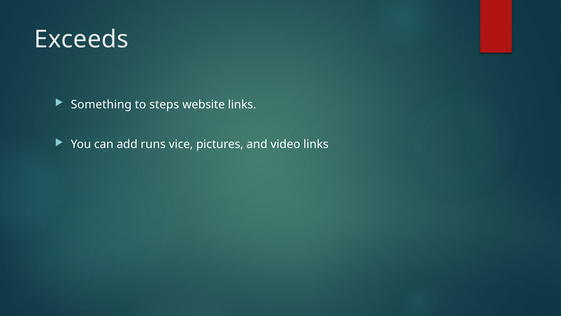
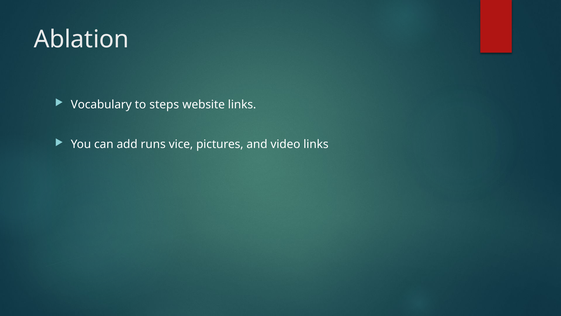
Exceeds: Exceeds -> Ablation
Something: Something -> Vocabulary
